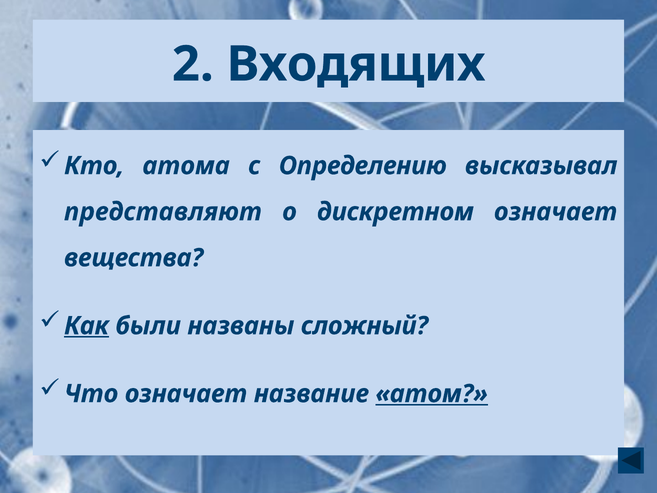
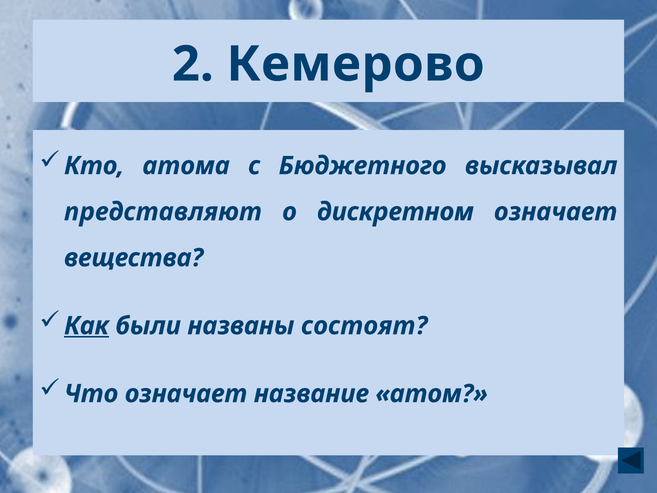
Входящих: Входящих -> Кемерово
Определению: Определению -> Бюджетного
сложный: сложный -> состоят
атом underline: present -> none
